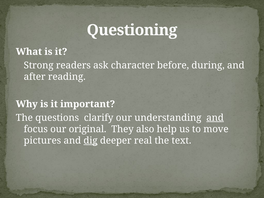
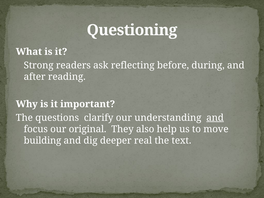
character: character -> reflecting
pictures: pictures -> building
dig underline: present -> none
